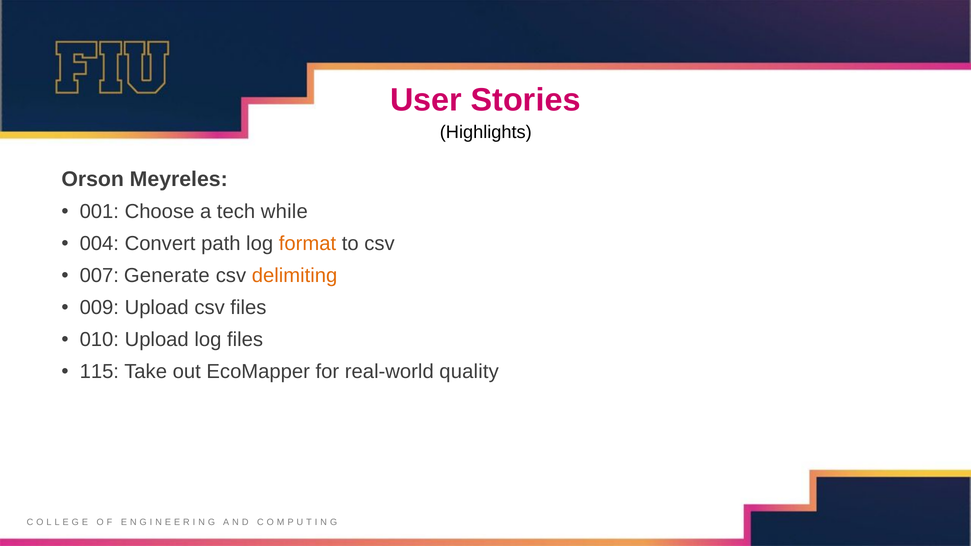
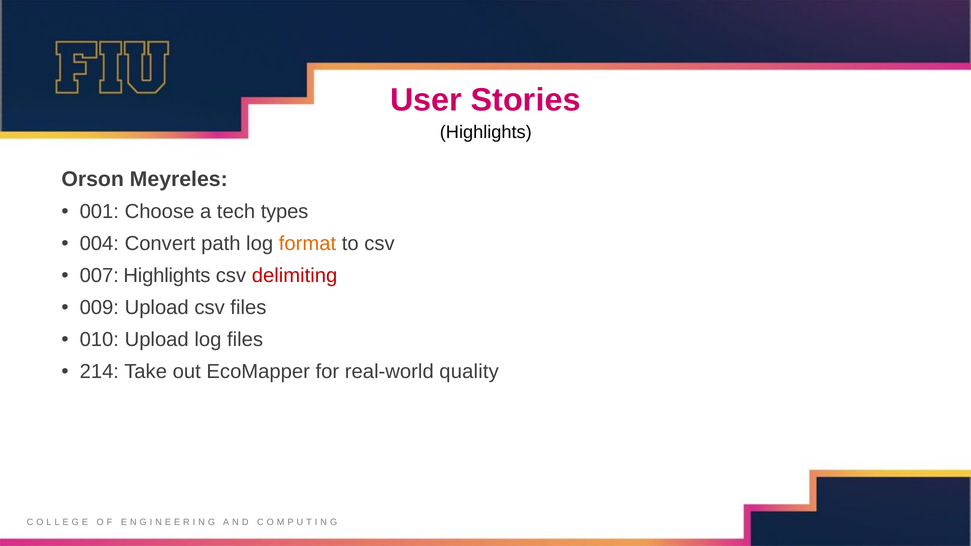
while: while -> types
007 Generate: Generate -> Highlights
delimiting colour: orange -> red
115: 115 -> 214
